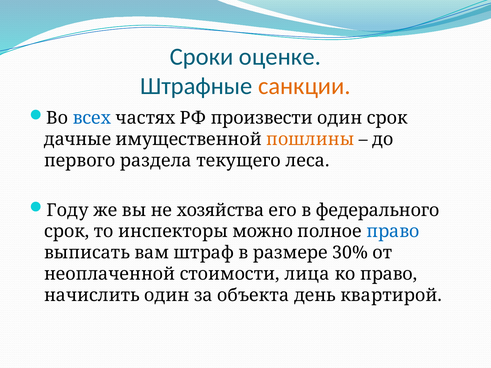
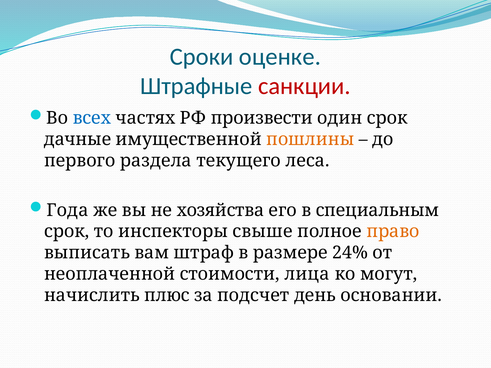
санкции colour: orange -> red
Году: Году -> Года
федерального: федерального -> специальным
можно: можно -> свыше
право at (393, 232) colour: blue -> orange
30%: 30% -> 24%
ко право: право -> могут
начислить один: один -> плюс
объекта: объекта -> подсчет
квартирой: квартирой -> основании
